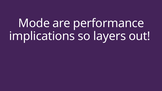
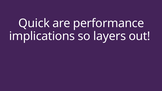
Mode: Mode -> Quick
